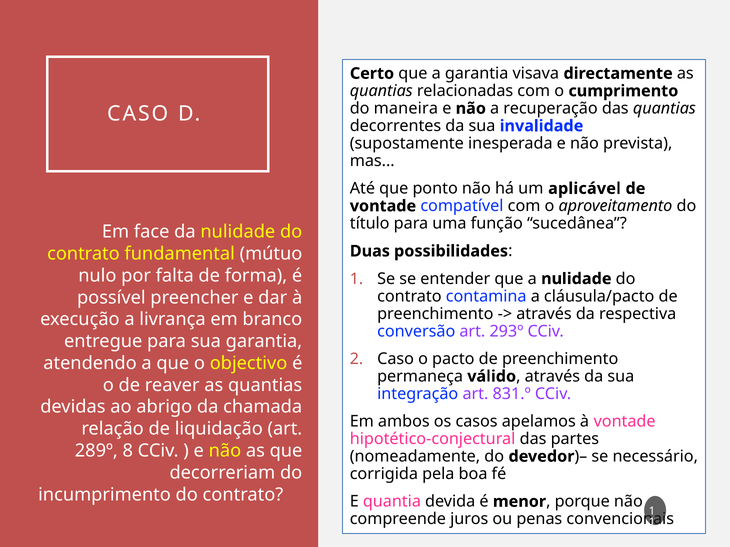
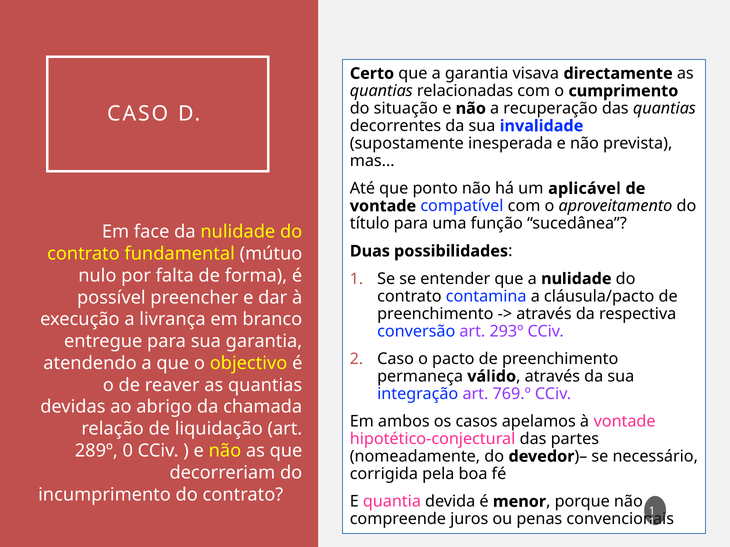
maneira: maneira -> situação
831.º: 831.º -> 769.º
8: 8 -> 0
